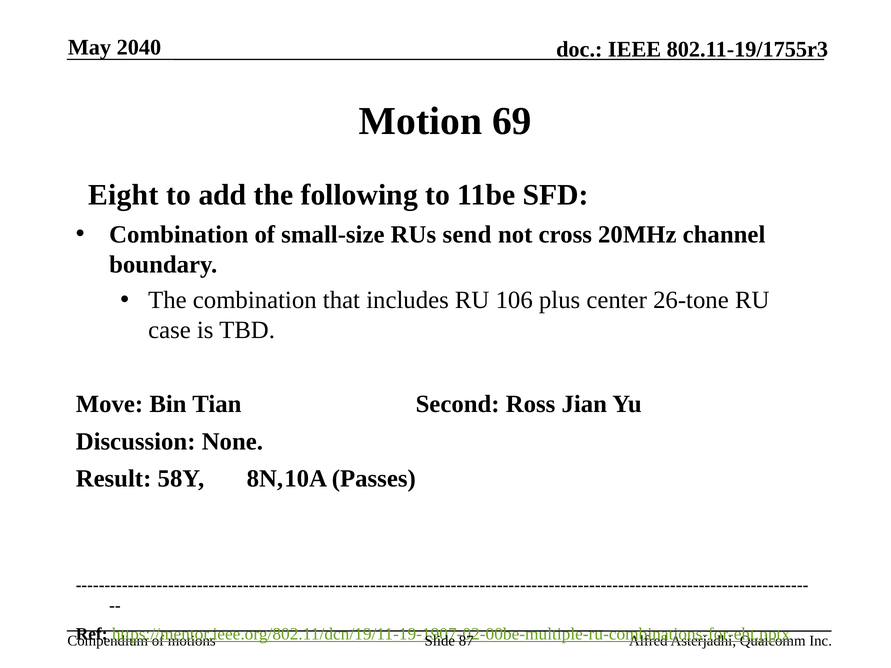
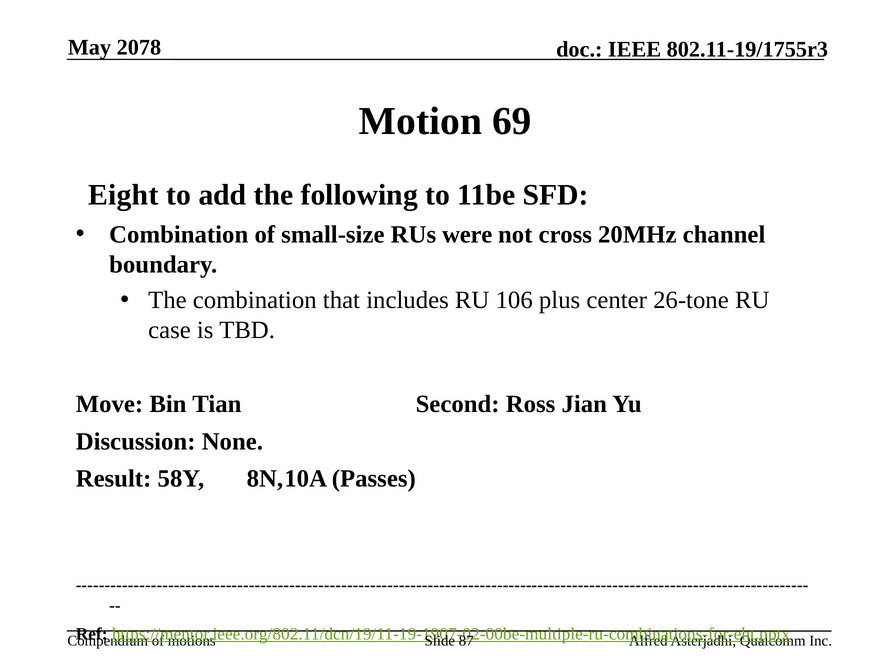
2040: 2040 -> 2078
send: send -> were
